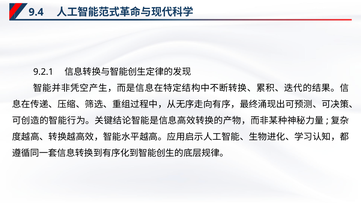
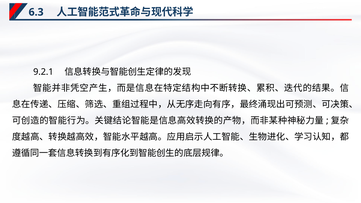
9.4: 9.4 -> 6.3
